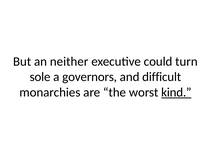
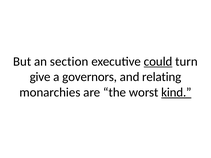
neither: neither -> section
could underline: none -> present
sole: sole -> give
difficult: difficult -> relating
